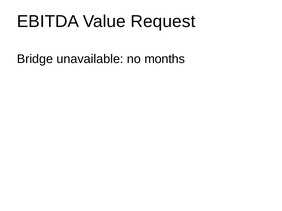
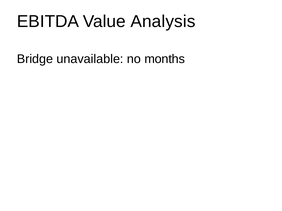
Request: Request -> Analysis
